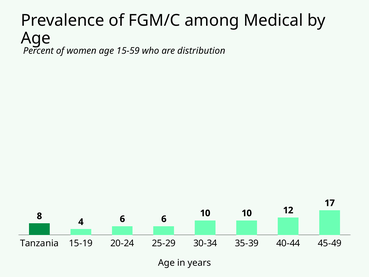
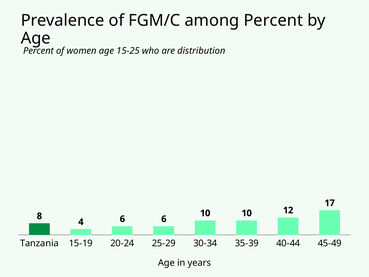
among Medical: Medical -> Percent
15-59: 15-59 -> 15-25
